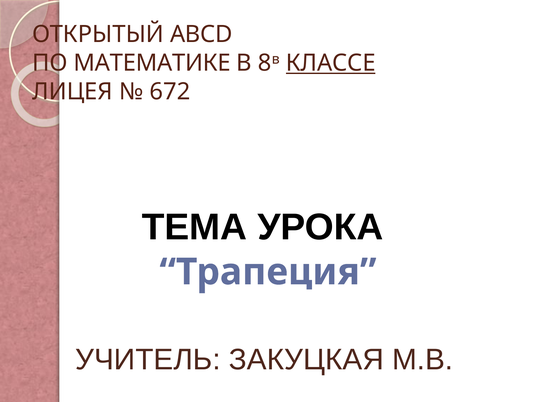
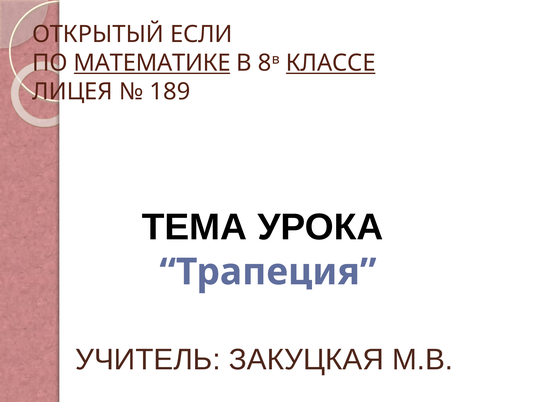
АВСD: АВСD -> ЕСЛИ
МАТЕМАТИКЕ underline: none -> present
672: 672 -> 189
